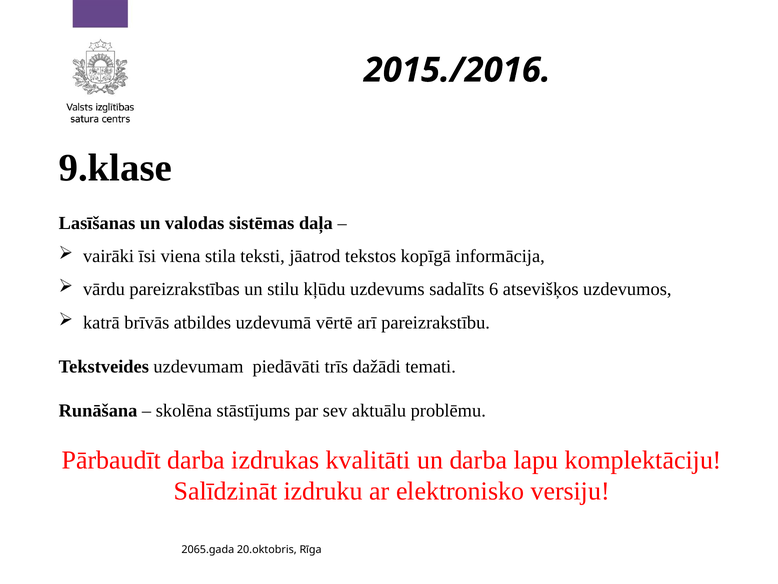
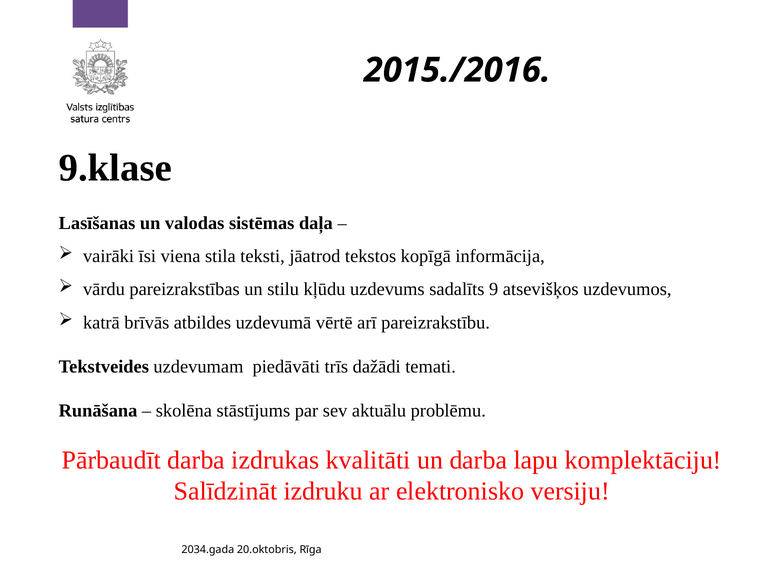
6: 6 -> 9
2065.gada: 2065.gada -> 2034.gada
